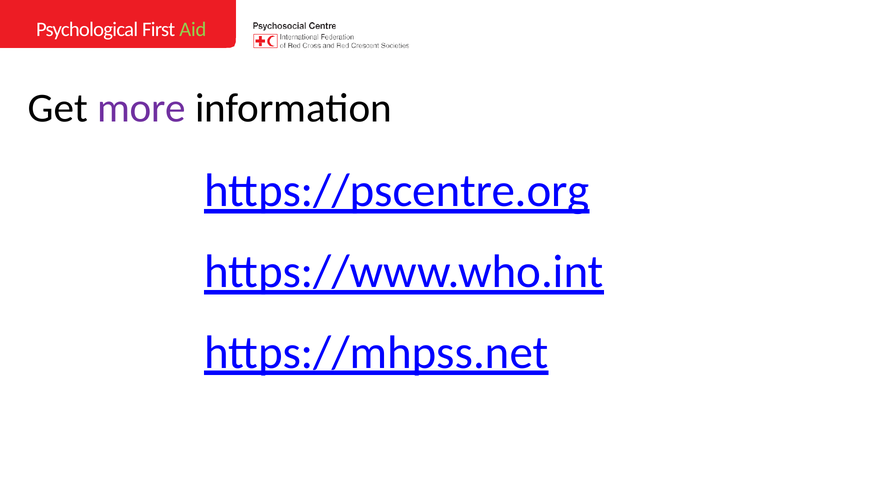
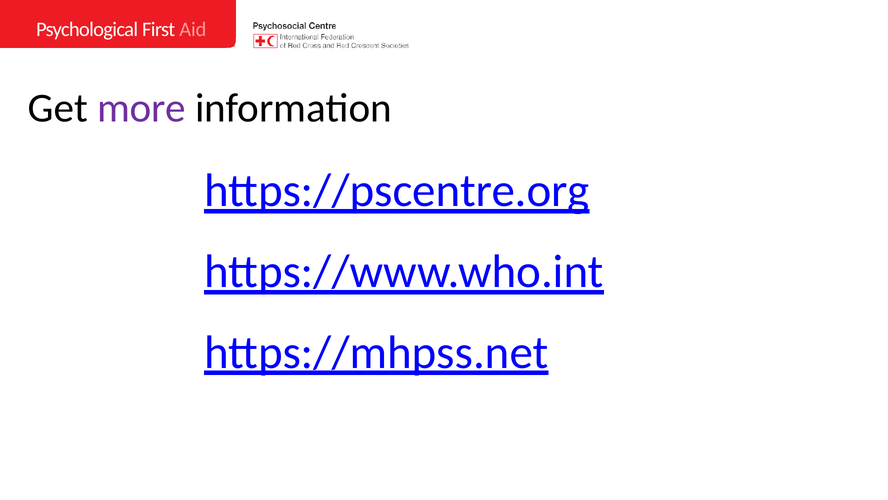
Aid colour: light green -> pink
